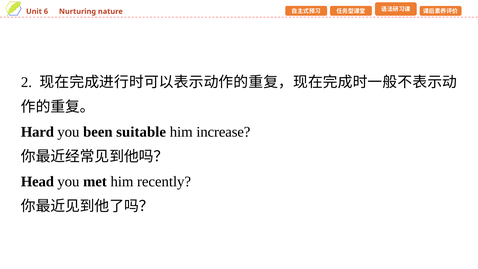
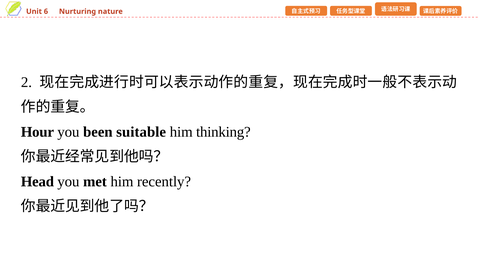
Hard: Hard -> Hour
increase: increase -> thinking
